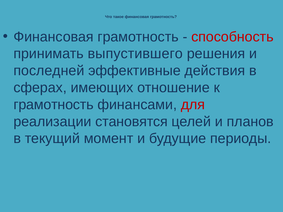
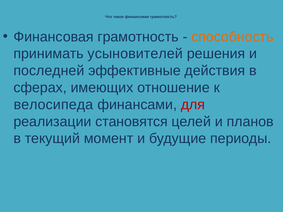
способность colour: red -> orange
выпустившего: выпустившего -> усыновителей
грамотность at (54, 105): грамотность -> велосипеда
